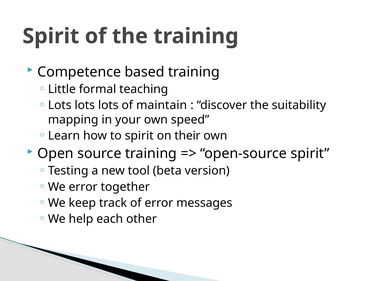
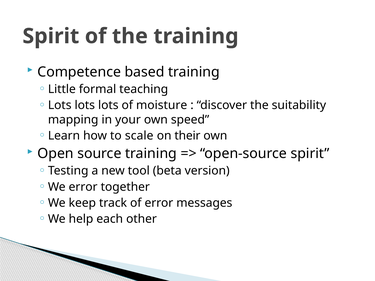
maintain: maintain -> moisture
to spirit: spirit -> scale
